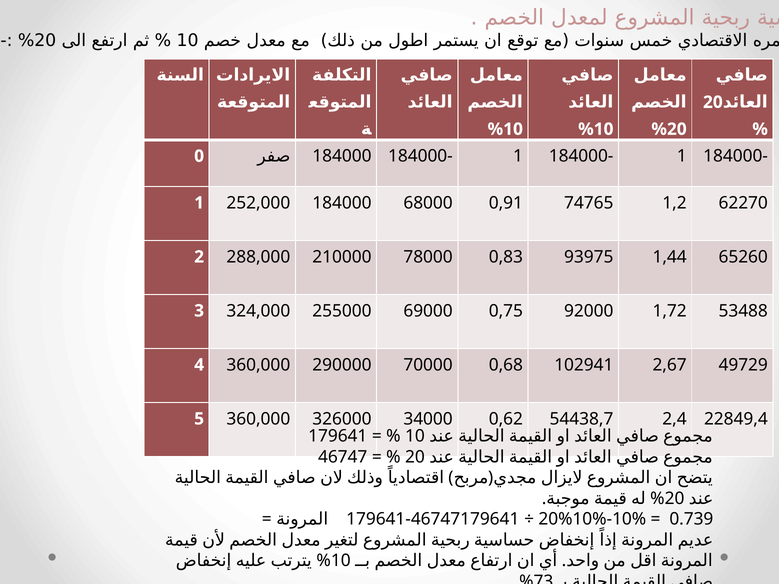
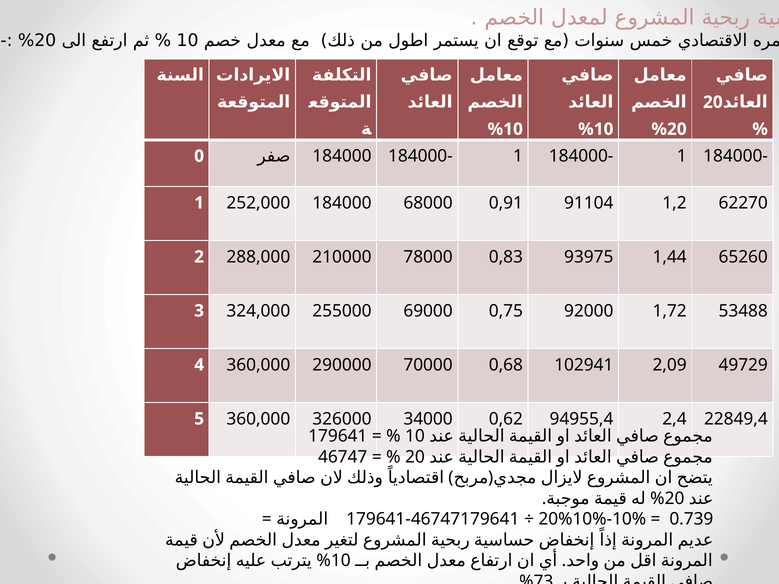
74765: 74765 -> 91104
2,67: 2,67 -> 2,09
54438,7: 54438,7 -> 94955,4
